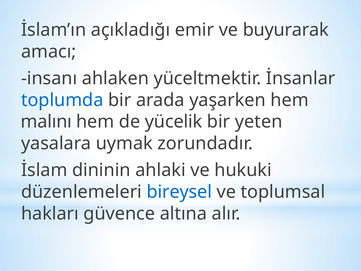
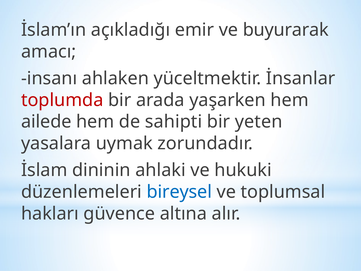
toplumda colour: blue -> red
malını: malını -> ailede
yücelik: yücelik -> sahipti
